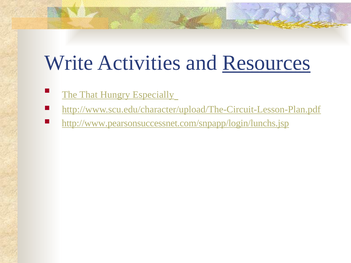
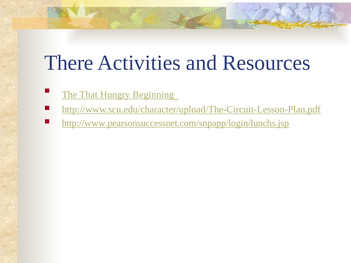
Write: Write -> There
Resources underline: present -> none
Especially: Especially -> Beginning
